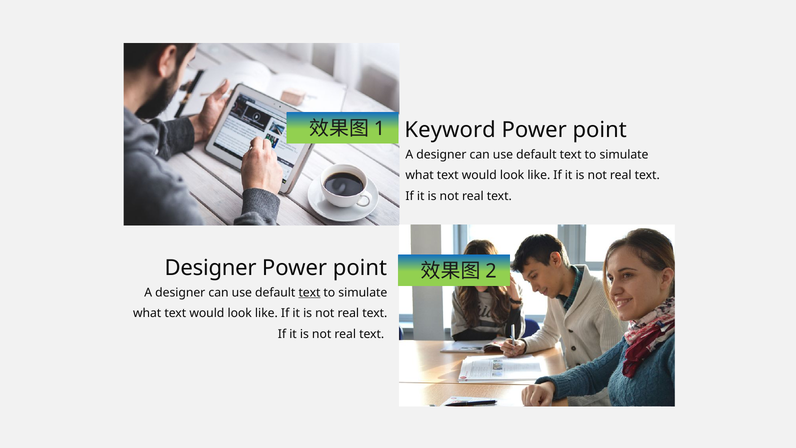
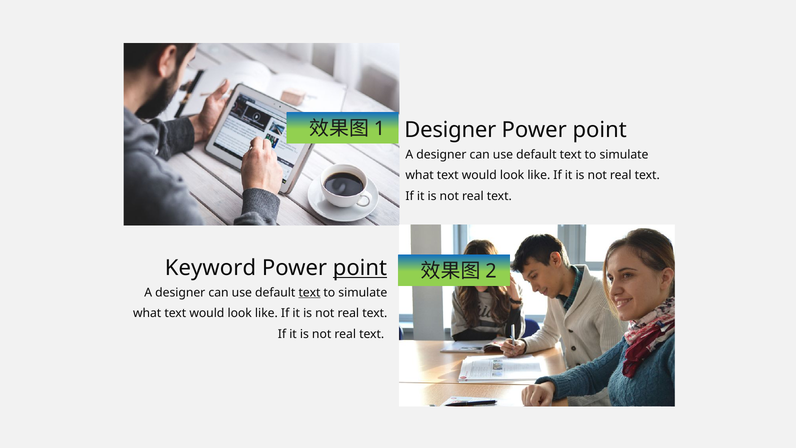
Keyword at (450, 130): Keyword -> Designer
Designer at (211, 268): Designer -> Keyword
point at (360, 268) underline: none -> present
